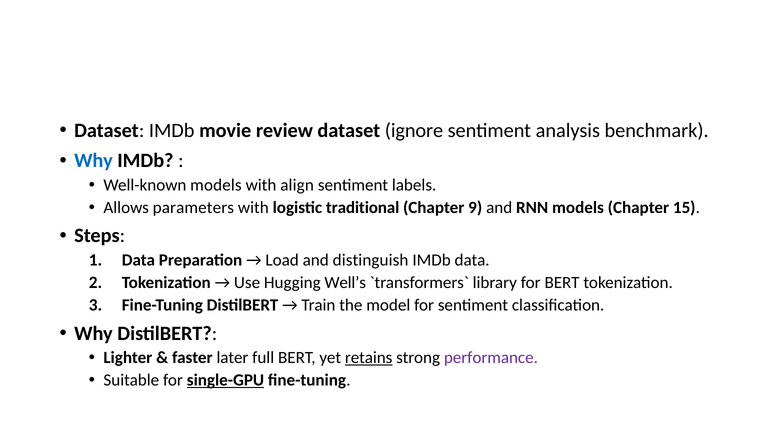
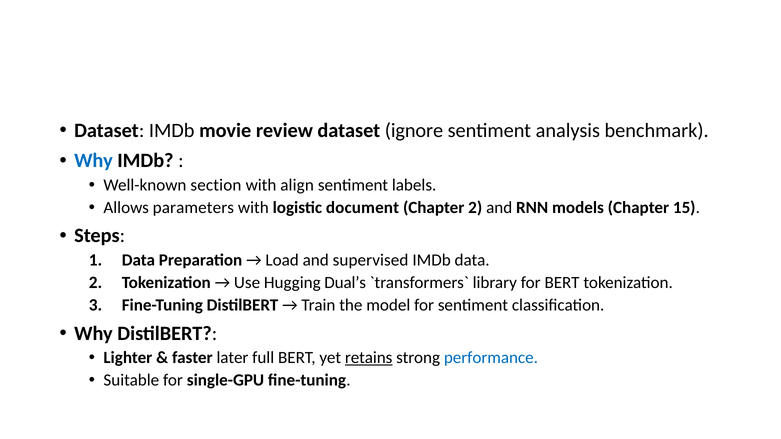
Well-known models: models -> section
traditional: traditional -> document
Chapter 9: 9 -> 2
distinguish: distinguish -> supervised
Well’s: Well’s -> Dual’s
performance colour: purple -> blue
single-GPU underline: present -> none
